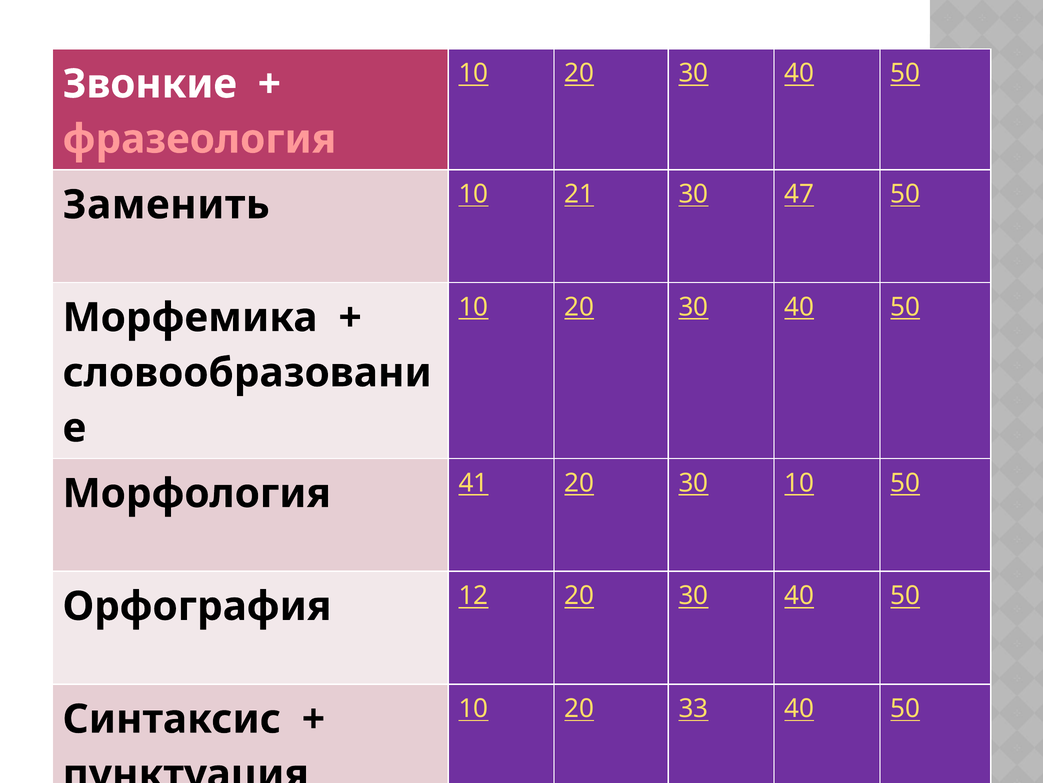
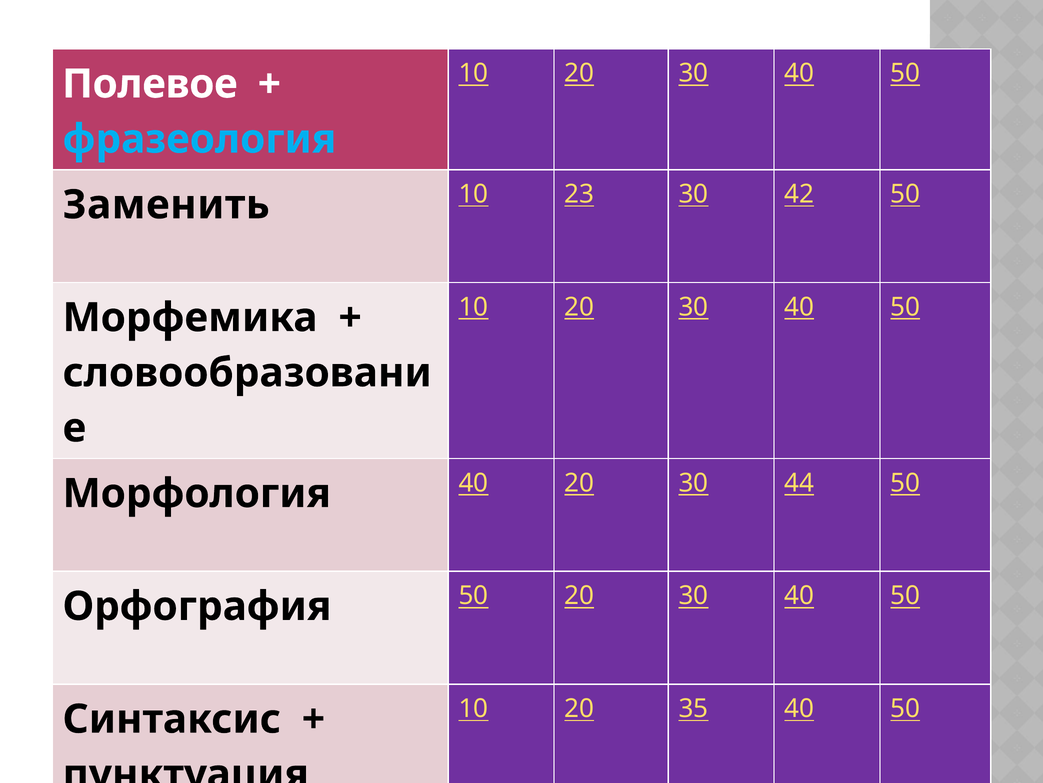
Звонкие: Звонкие -> Полевое
фразеология colour: pink -> light blue
21: 21 -> 23
47: 47 -> 42
Морфология 41: 41 -> 40
30 10: 10 -> 44
Орфография 12: 12 -> 50
33: 33 -> 35
